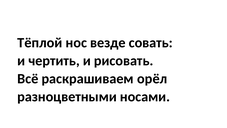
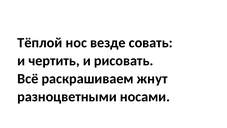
орёл: орёл -> жнут
